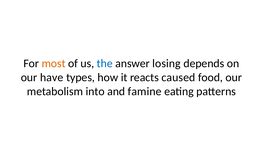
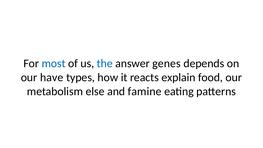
most colour: orange -> blue
losing: losing -> genes
caused: caused -> explain
into: into -> else
